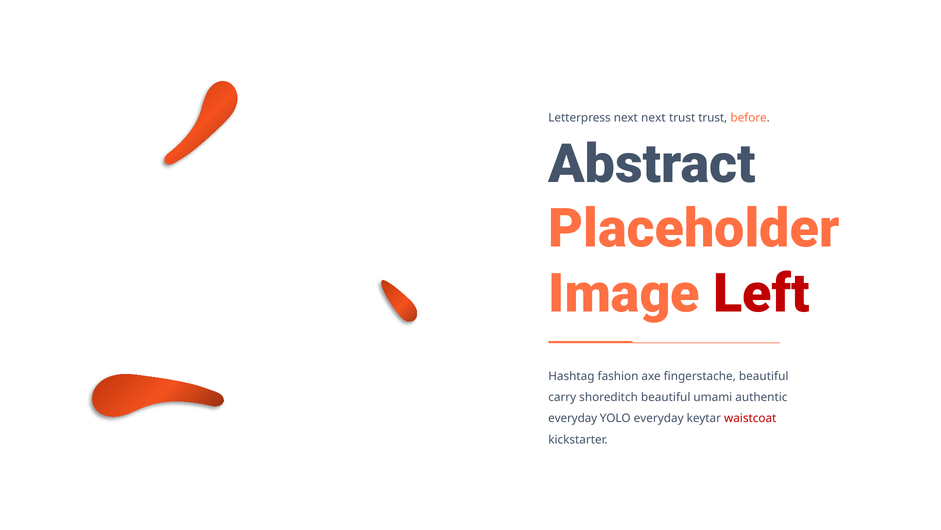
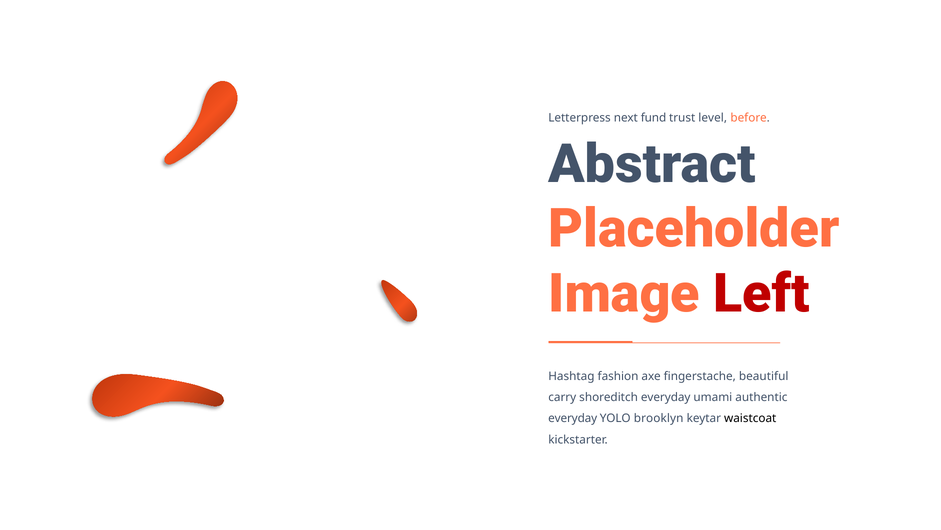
next next: next -> fund
trust trust: trust -> level
shoreditch beautiful: beautiful -> everyday
YOLO everyday: everyday -> brooklyn
waistcoat colour: red -> black
